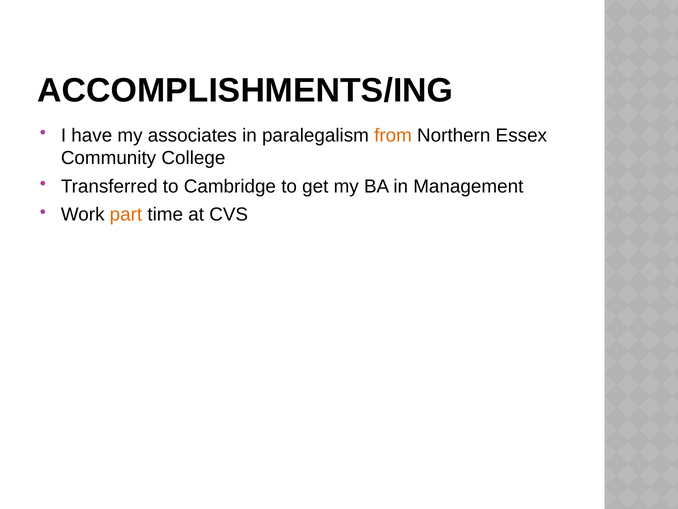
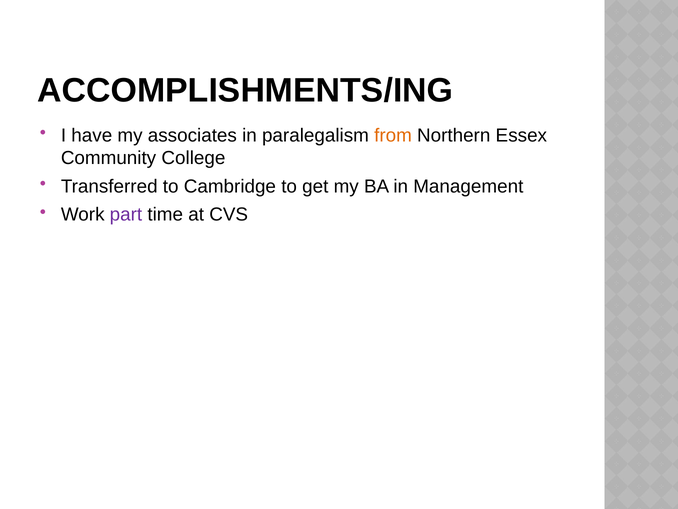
part colour: orange -> purple
